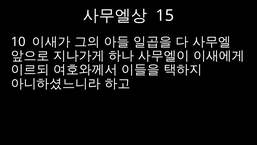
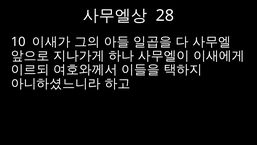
15: 15 -> 28
